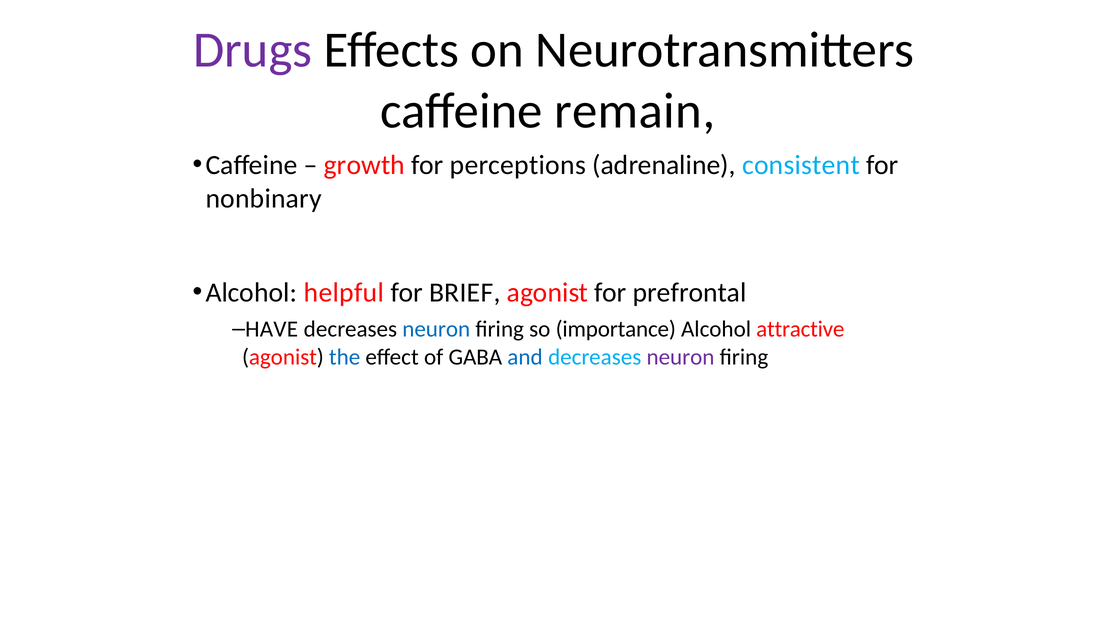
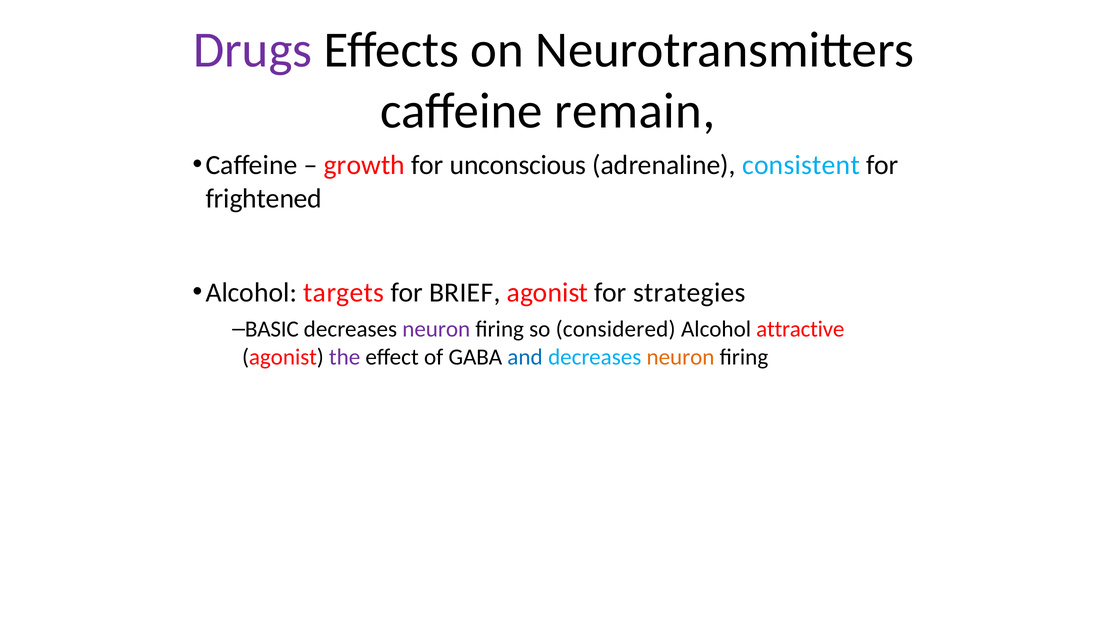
perceptions: perceptions -> unconscious
nonbinary: nonbinary -> frightened
helpful: helpful -> targets
prefrontal: prefrontal -> strategies
HAVE: HAVE -> BASIC
neuron at (436, 329) colour: blue -> purple
importance: importance -> considered
the colour: blue -> purple
neuron at (681, 357) colour: purple -> orange
